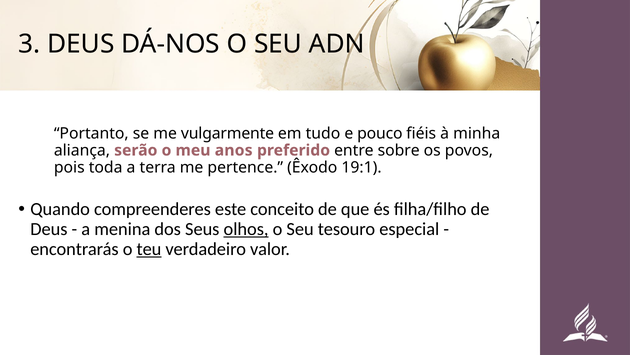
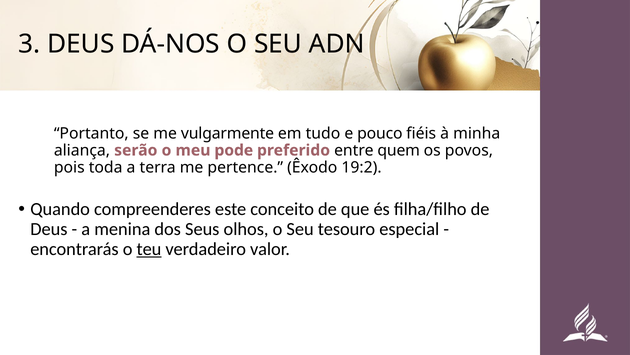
anos: anos -> pode
sobre: sobre -> quem
19:1: 19:1 -> 19:2
olhos underline: present -> none
